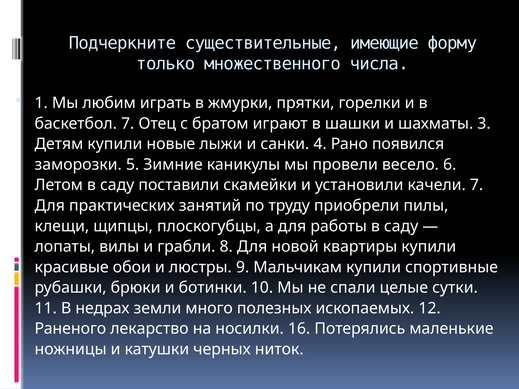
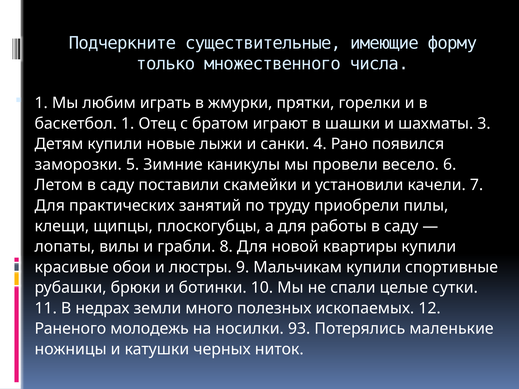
баскетбол 7: 7 -> 1
лекарство: лекарство -> молодежь
16: 16 -> 93
